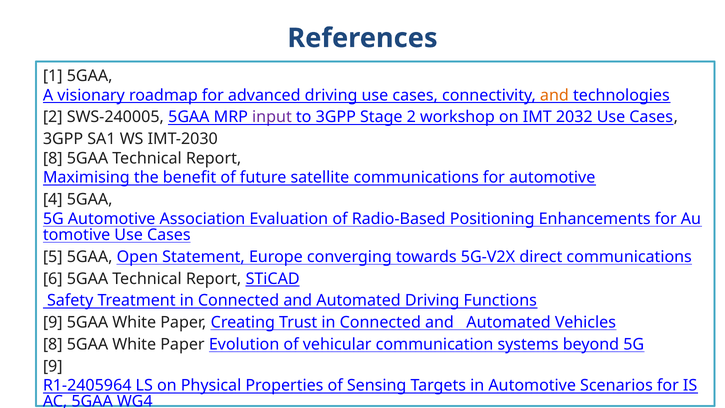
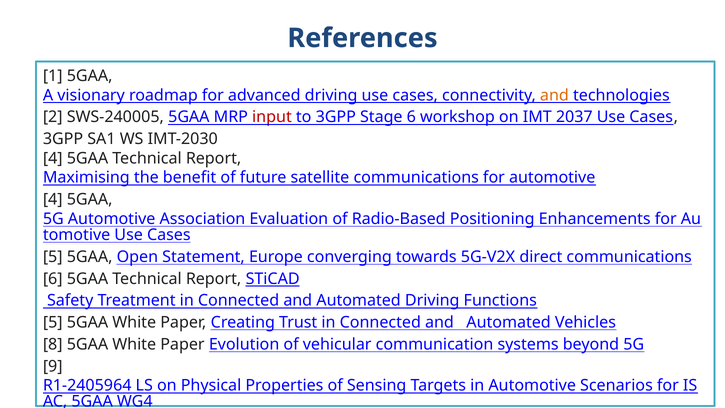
input at (272, 117) colour: purple -> red
Stage 2: 2 -> 6
2032: 2032 -> 2037
8 at (53, 158): 8 -> 4
9 at (53, 322): 9 -> 5
